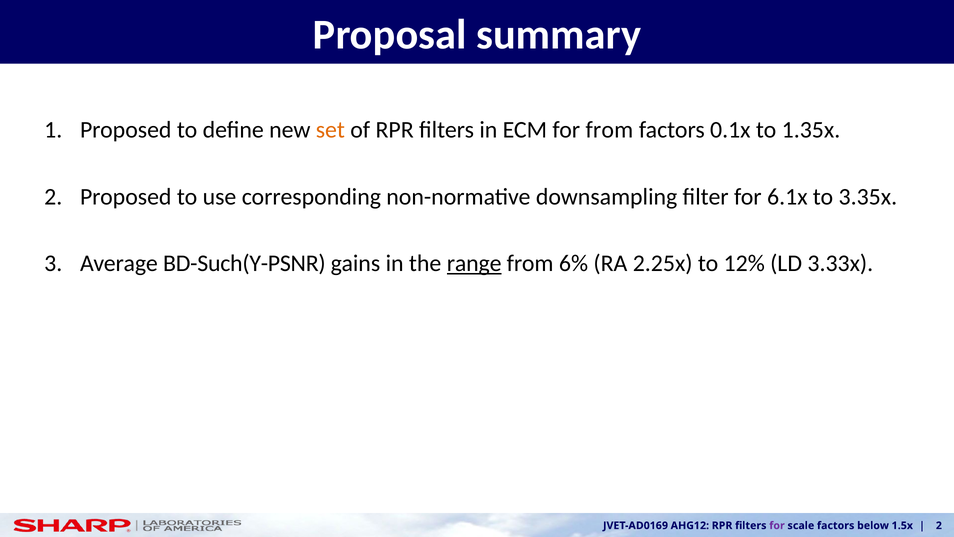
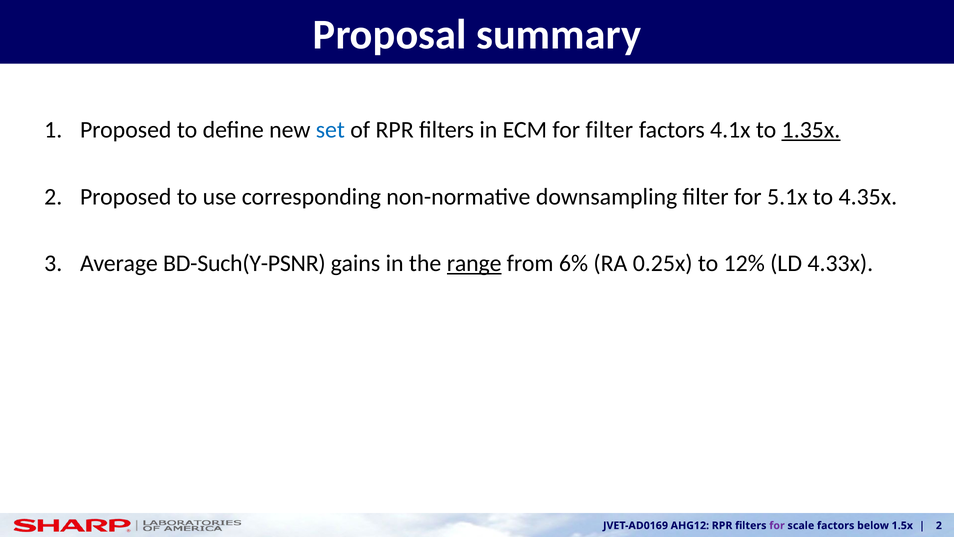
set colour: orange -> blue
for from: from -> filter
0.1x: 0.1x -> 4.1x
1.35x underline: none -> present
6.1x: 6.1x -> 5.1x
3.35x: 3.35x -> 4.35x
2.25x: 2.25x -> 0.25x
3.33x: 3.33x -> 4.33x
